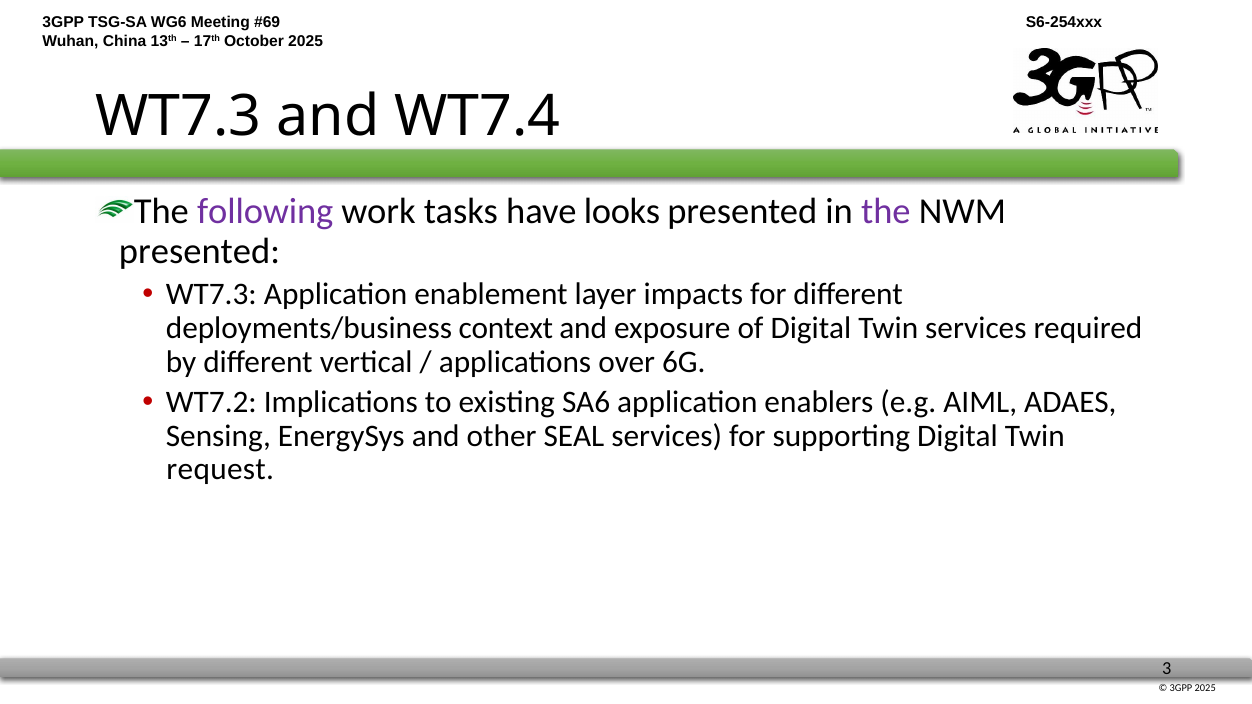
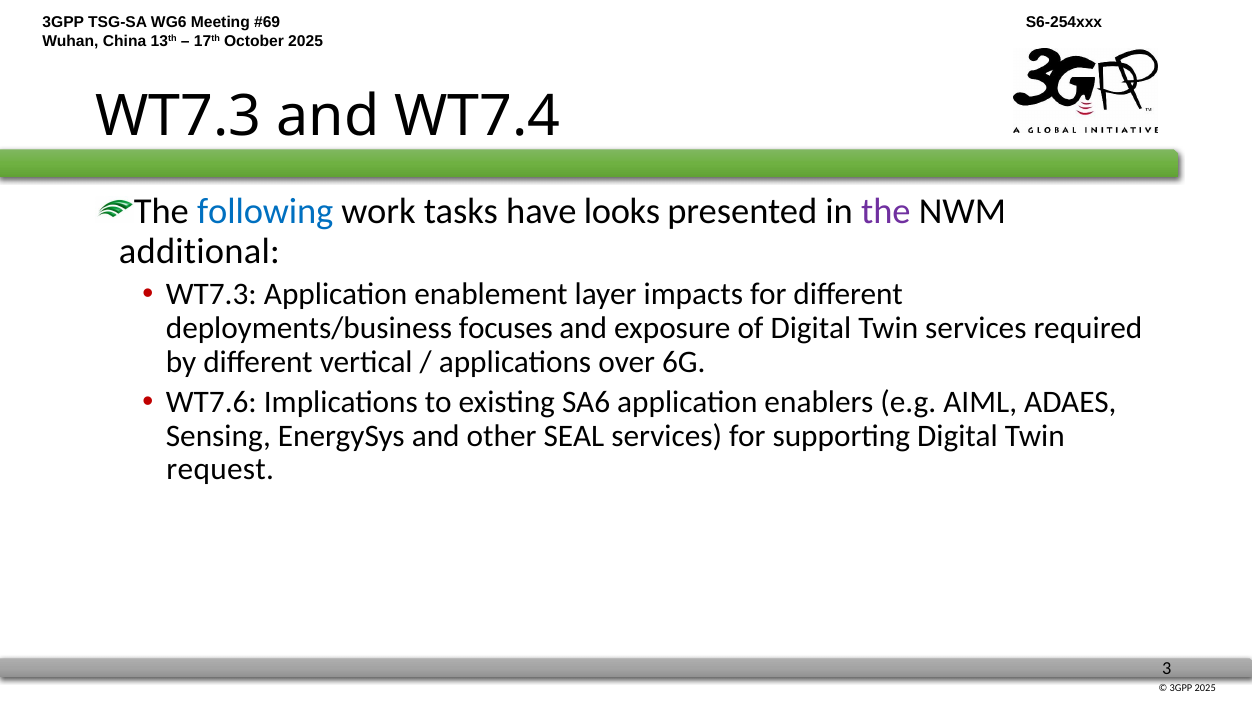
following colour: purple -> blue
presented at (200, 251): presented -> additional
context: context -> focuses
WT7.2: WT7.2 -> WT7.6
